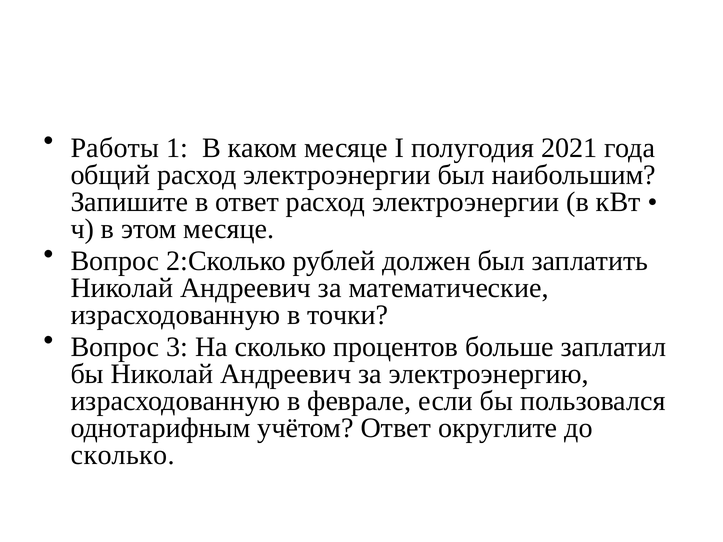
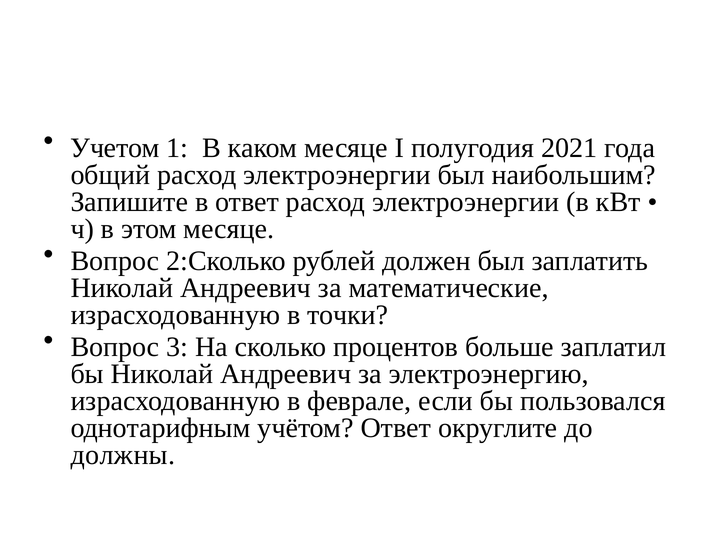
Работы: Работы -> Учетом
сколько at (123, 455): сколько -> должны
